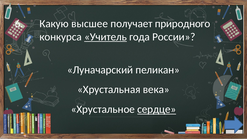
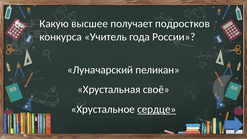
природного: природного -> подростков
Учитель underline: present -> none
века: века -> своё
